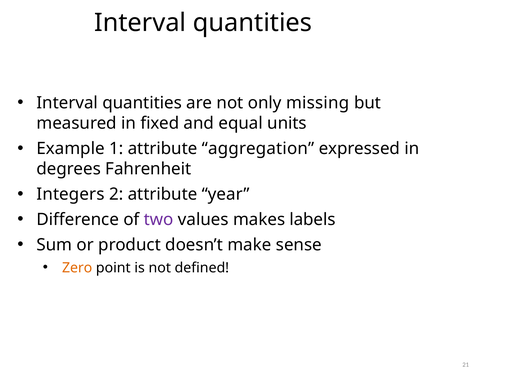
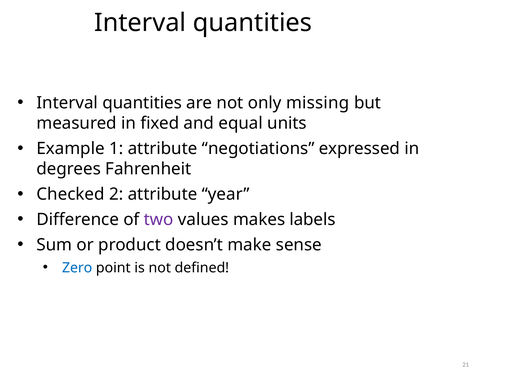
aggregation: aggregation -> negotiations
Integers: Integers -> Checked
Zero colour: orange -> blue
